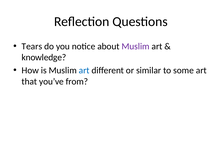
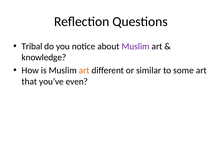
Tears: Tears -> Tribal
art at (84, 70) colour: blue -> orange
from: from -> even
